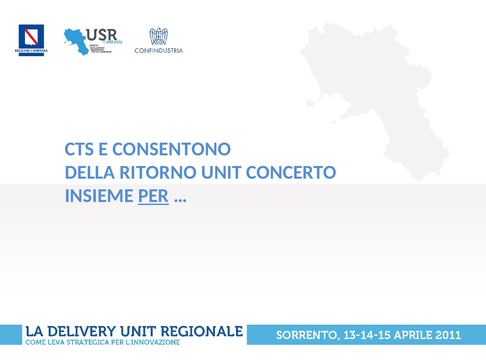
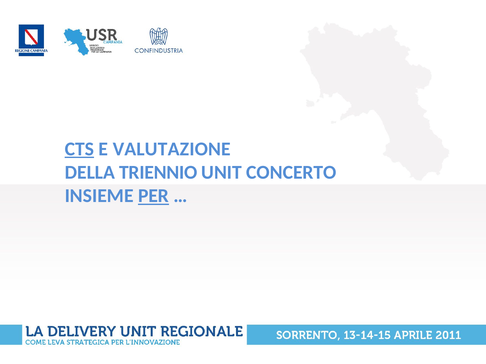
CTS underline: none -> present
CONSENTONO: CONSENTONO -> VALUTAZIONE
RITORNO: RITORNO -> TRIENNIO
